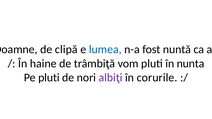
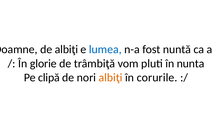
de clipă: clipă -> albiţi
haine: haine -> glorie
Pe pluti: pluti -> clipă
albiţi at (111, 78) colour: purple -> orange
